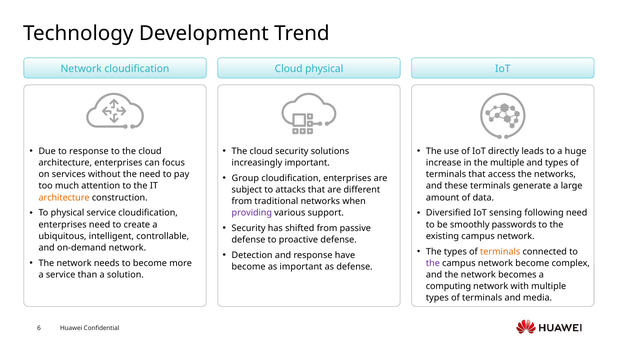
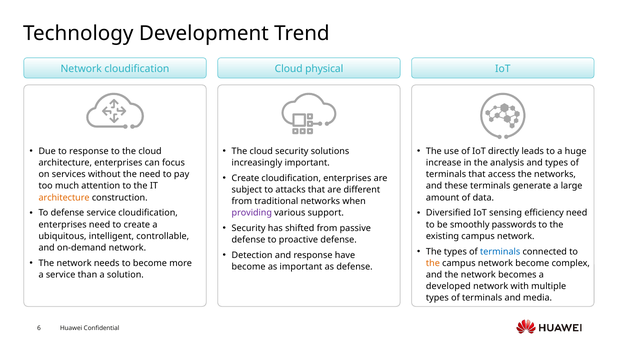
the multiple: multiple -> analysis
Group at (245, 179): Group -> Create
To physical: physical -> defense
following: following -> efficiency
terminals at (500, 252) colour: orange -> blue
the at (433, 264) colour: purple -> orange
computing: computing -> developed
